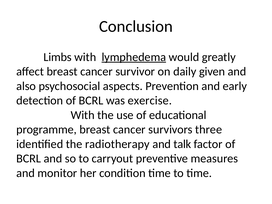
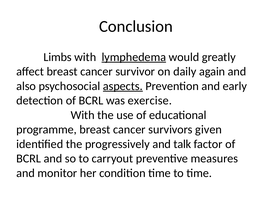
given: given -> again
aspects underline: none -> present
three: three -> given
radiotherapy: radiotherapy -> progressively
